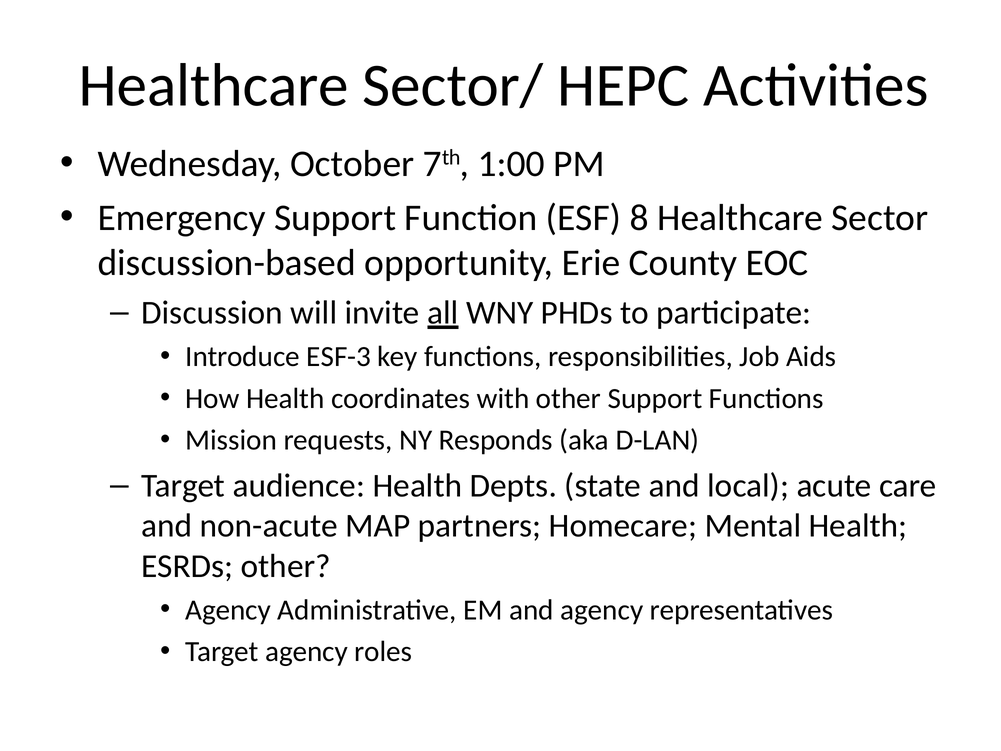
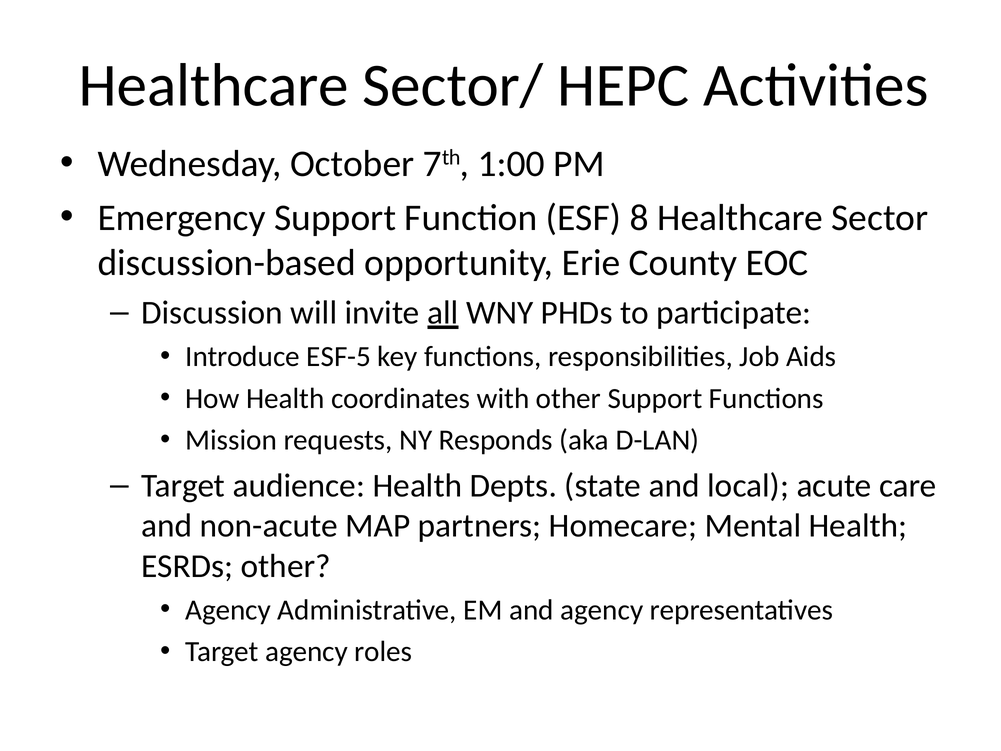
ESF-3: ESF-3 -> ESF-5
